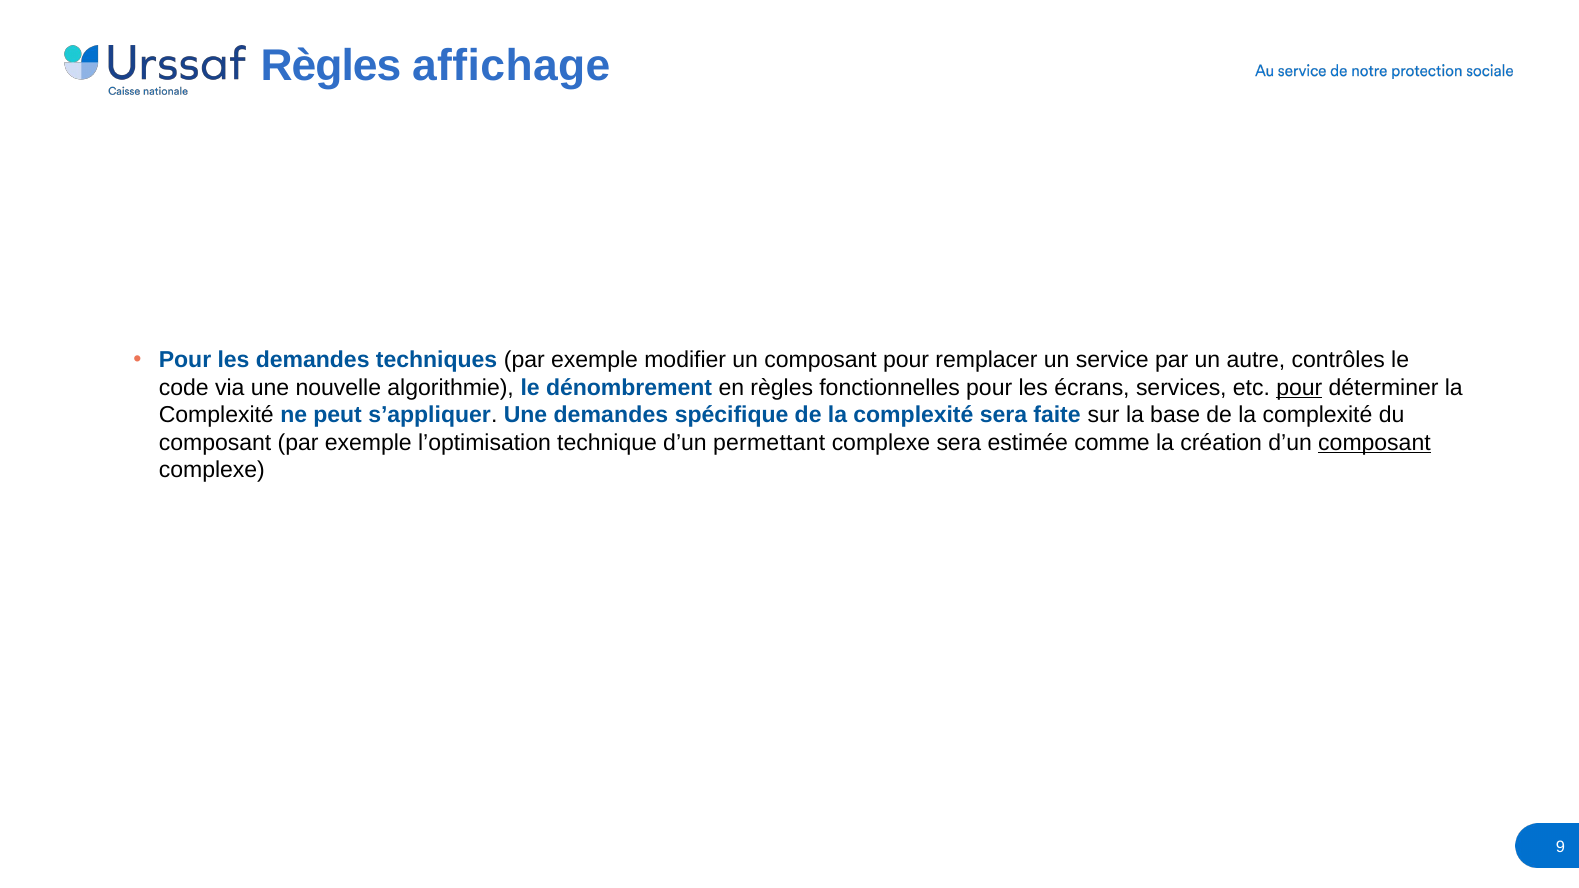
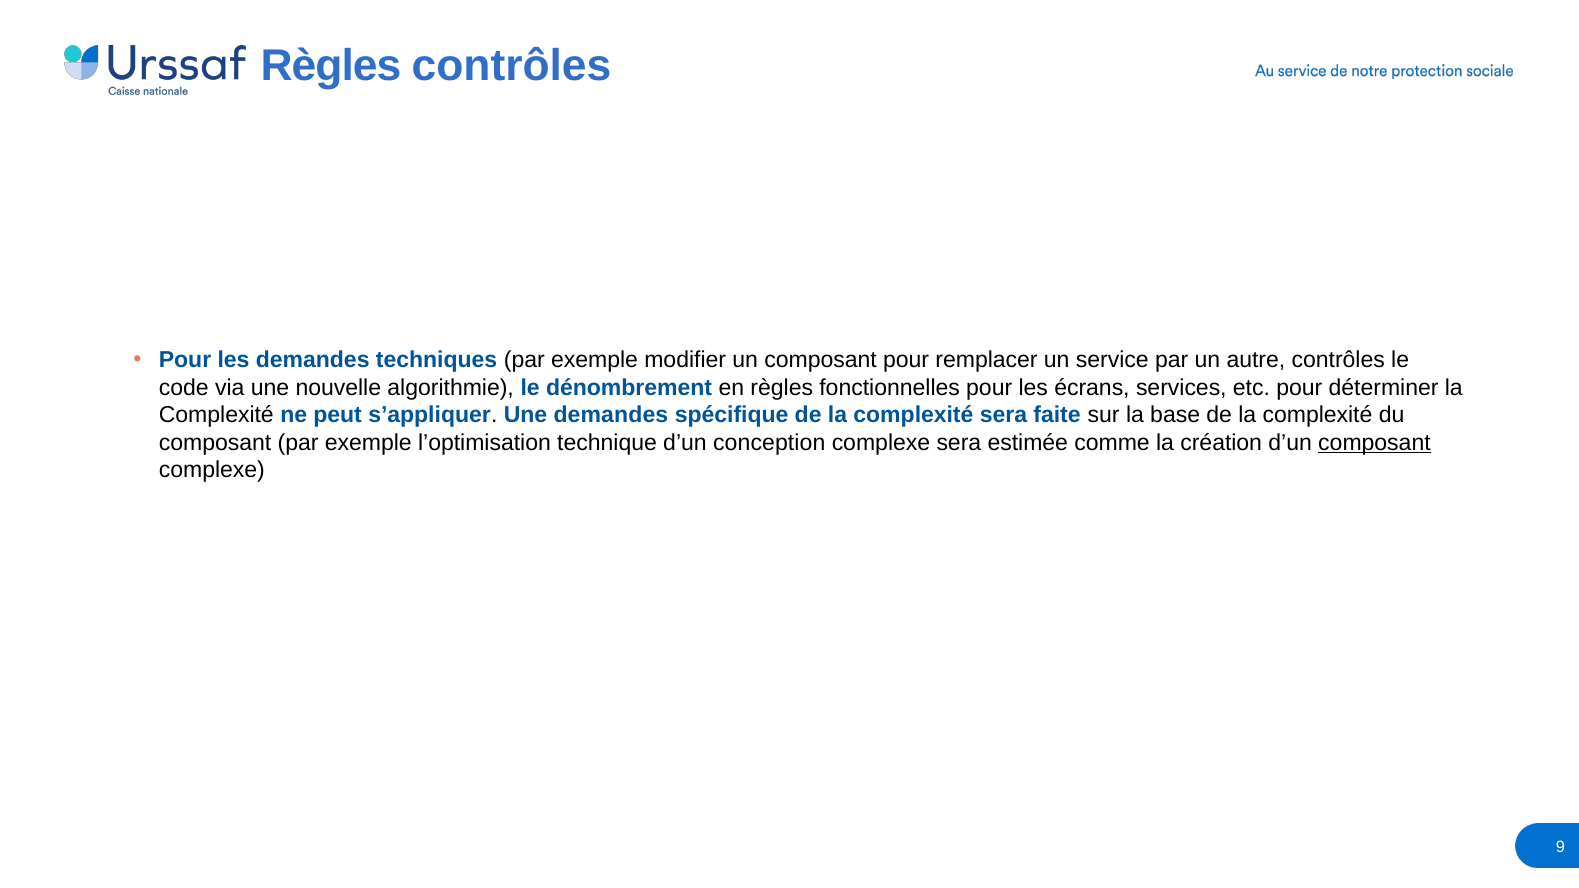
Règles affichage: affichage -> contrôles
pour at (1299, 388) underline: present -> none
permettant: permettant -> conception
